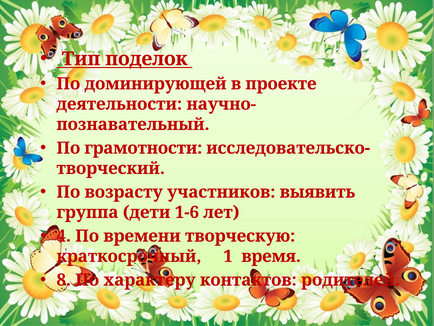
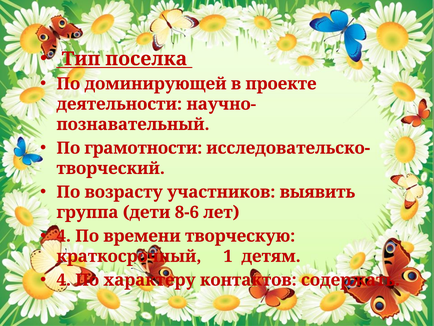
поделок: поделок -> поселка
1-6: 1-6 -> 8-6
время: время -> детям
8 at (64, 280): 8 -> 4
родителей: родителей -> содержать
